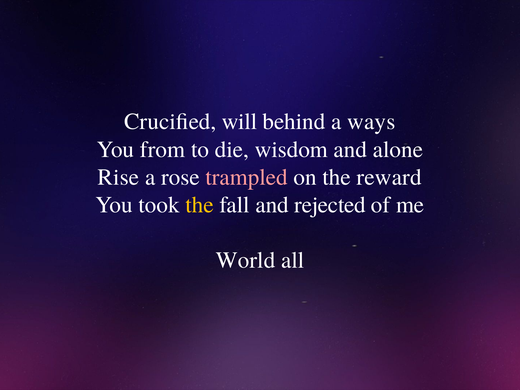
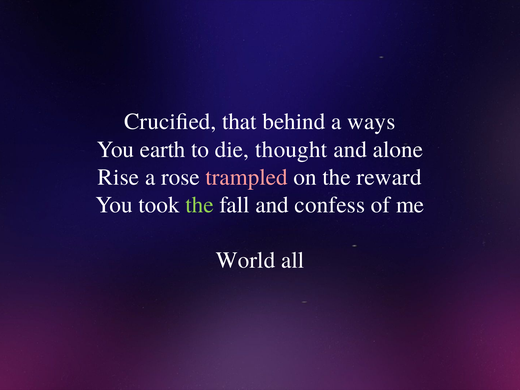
will: will -> that
from: from -> earth
wisdom: wisdom -> thought
the at (199, 205) colour: yellow -> light green
rejected: rejected -> confess
